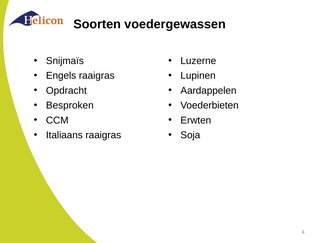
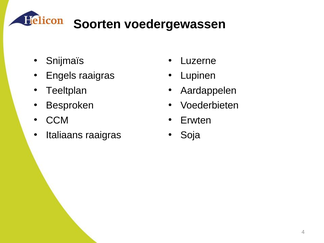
Opdracht: Opdracht -> Teeltplan
